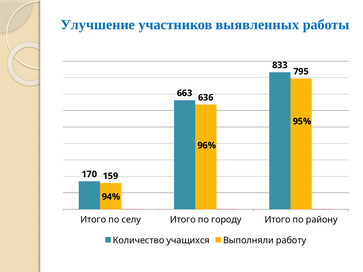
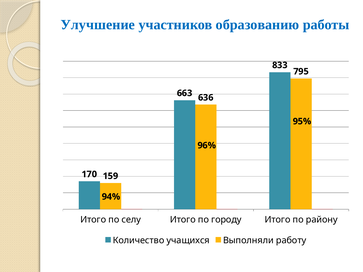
выявленных: выявленных -> образованию
